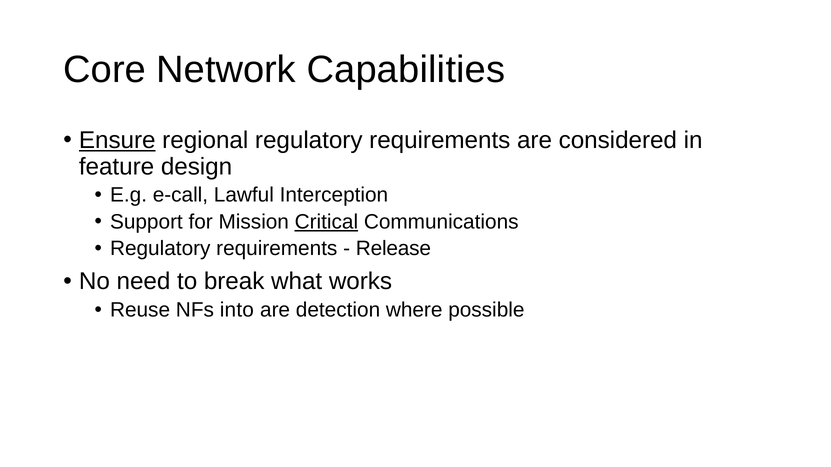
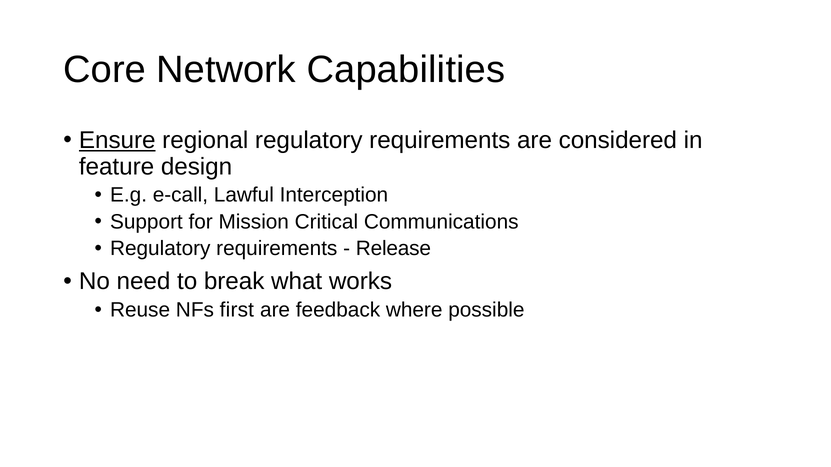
Critical underline: present -> none
into: into -> first
detection: detection -> feedback
